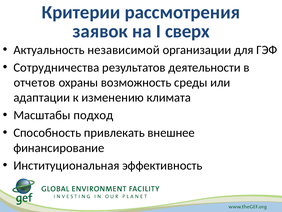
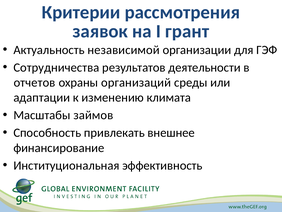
сверх: сверх -> грант
возможность: возможность -> организаций
подход: подход -> займов
